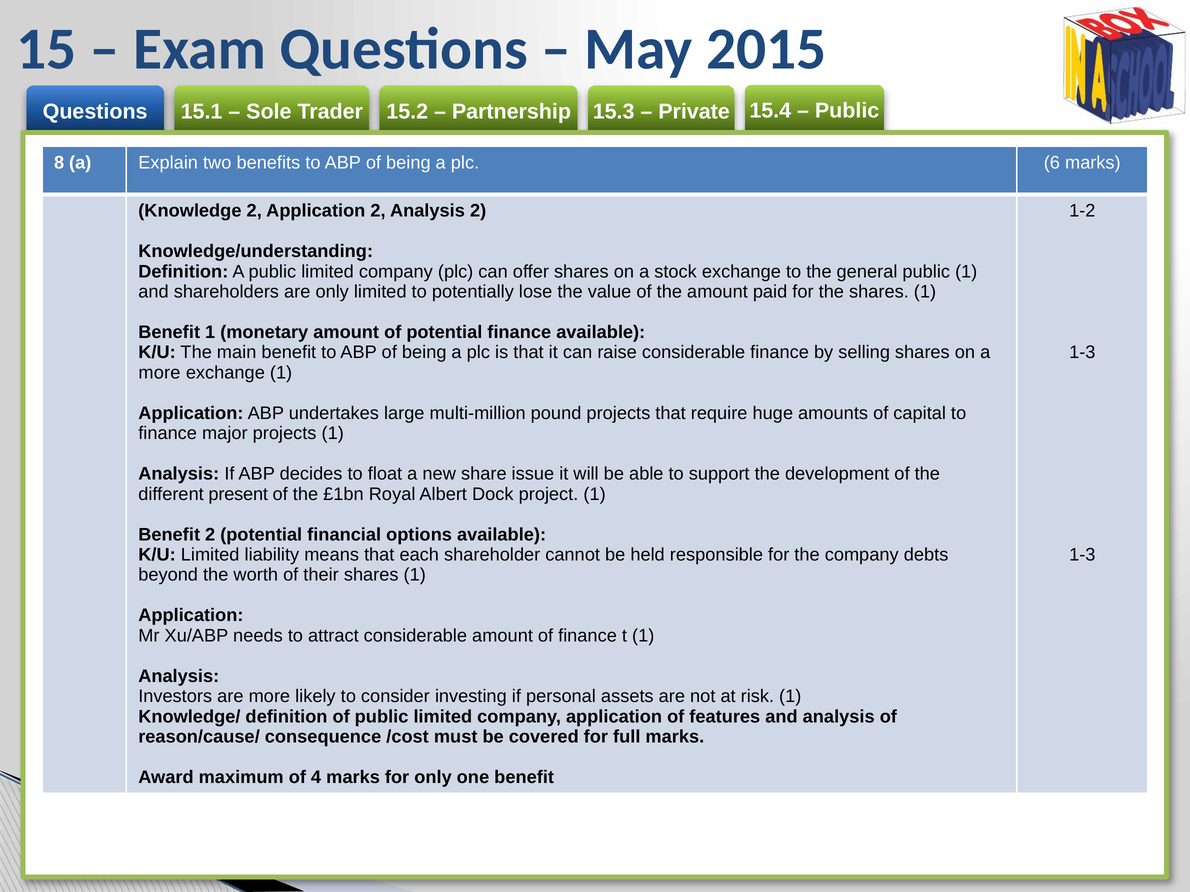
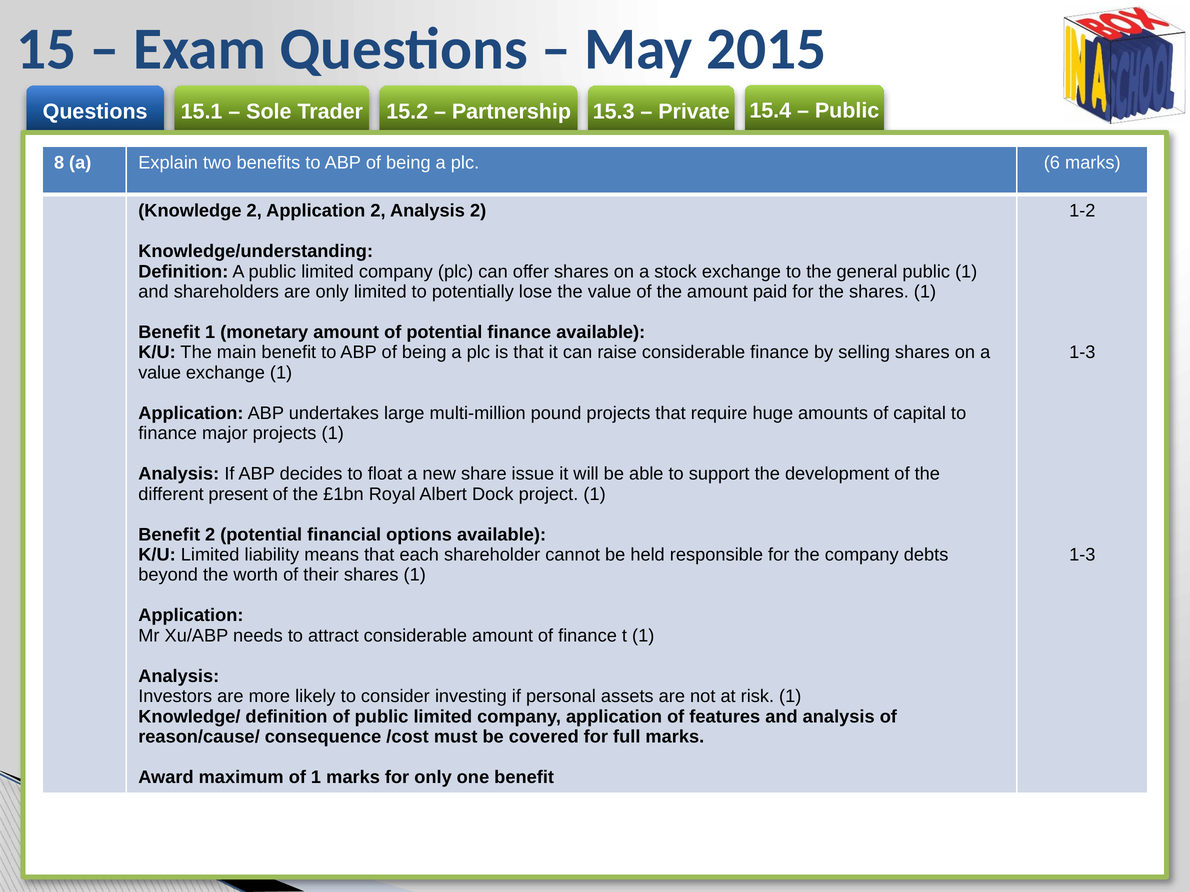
more at (159, 373): more -> value
of 4: 4 -> 1
